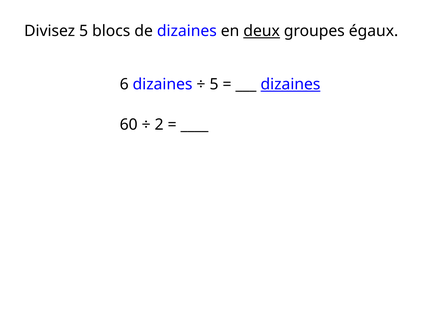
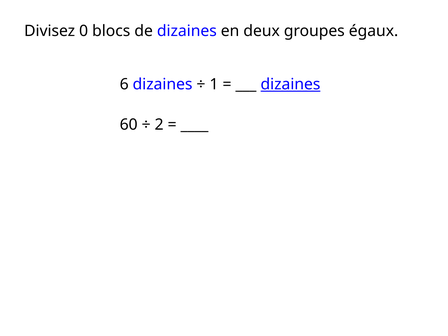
Divisez 5: 5 -> 0
deux underline: present -> none
5 at (214, 84): 5 -> 1
